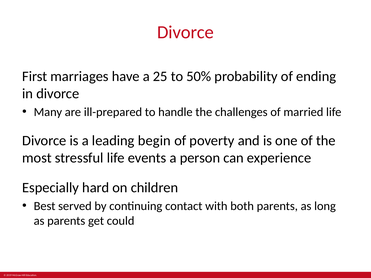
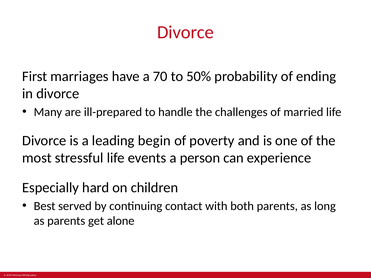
25: 25 -> 70
could: could -> alone
